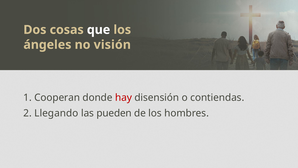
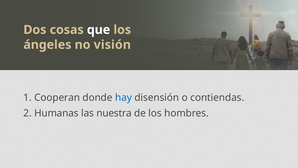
hay colour: red -> blue
Llegando: Llegando -> Humanas
pueden: pueden -> nuestra
